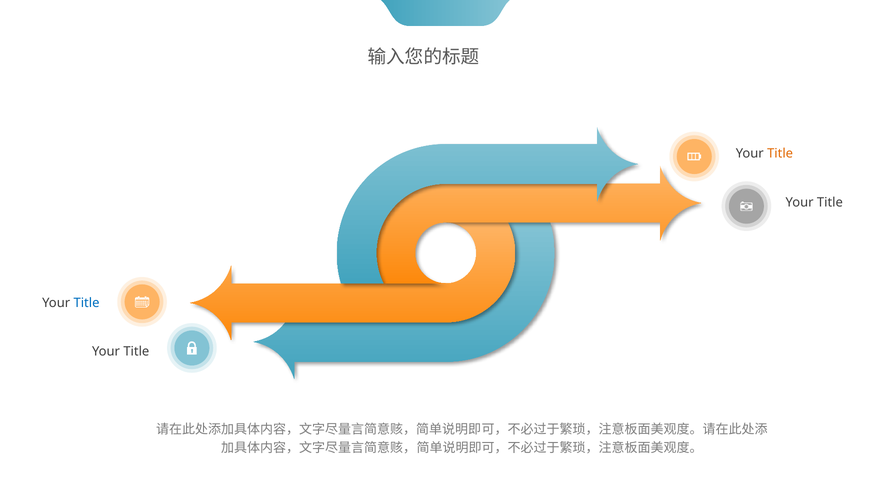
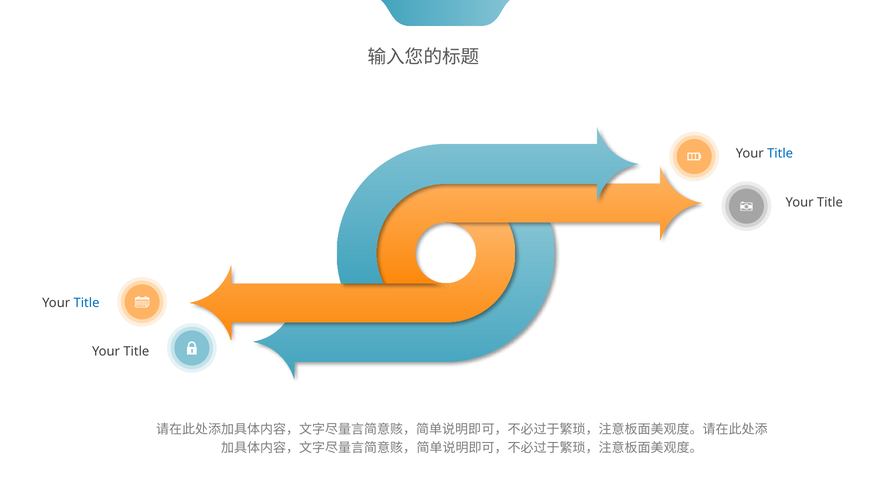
Title at (780, 154) colour: orange -> blue
